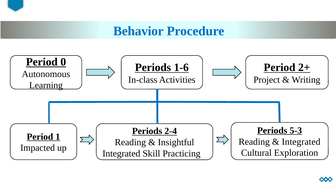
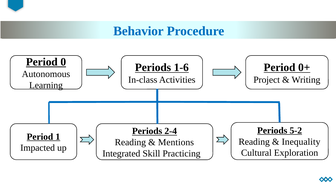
2+: 2+ -> 0+
5-3: 5-3 -> 5-2
Integrated at (301, 142): Integrated -> Inequality
Insightful: Insightful -> Mentions
